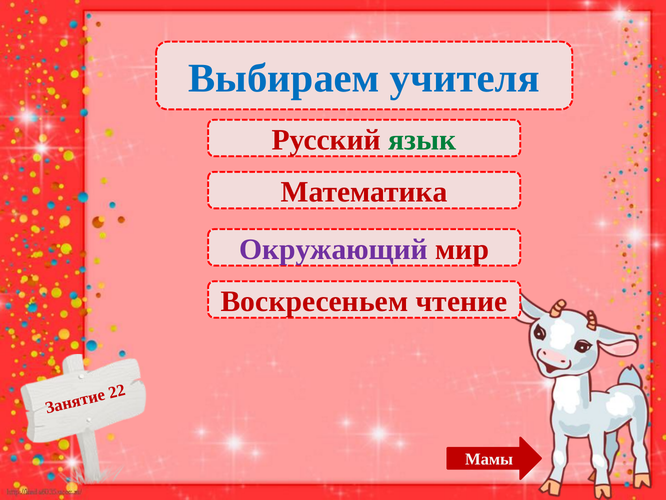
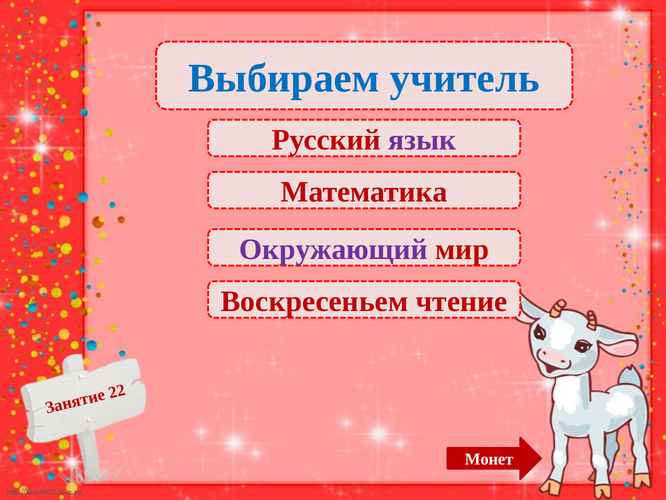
учителя: учителя -> учитель
язык colour: green -> purple
Мамы: Мамы -> Монет
